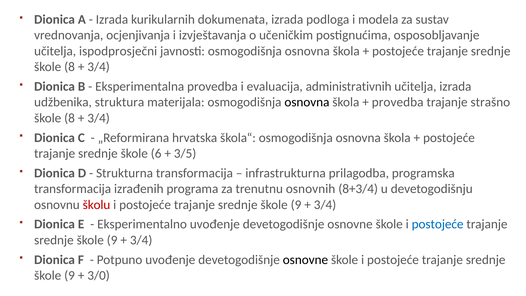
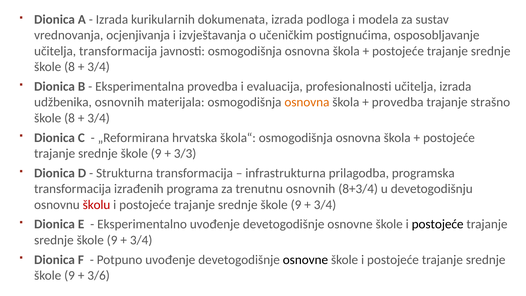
učitelja ispodprosječni: ispodprosječni -> transformacija
administrativnih: administrativnih -> profesionalnosti
udžbenika struktura: struktura -> osnovnih
osnovna at (307, 102) colour: black -> orange
6 at (156, 153): 6 -> 9
3/5: 3/5 -> 3/3
postojeće at (438, 224) colour: blue -> black
3/0: 3/0 -> 3/6
